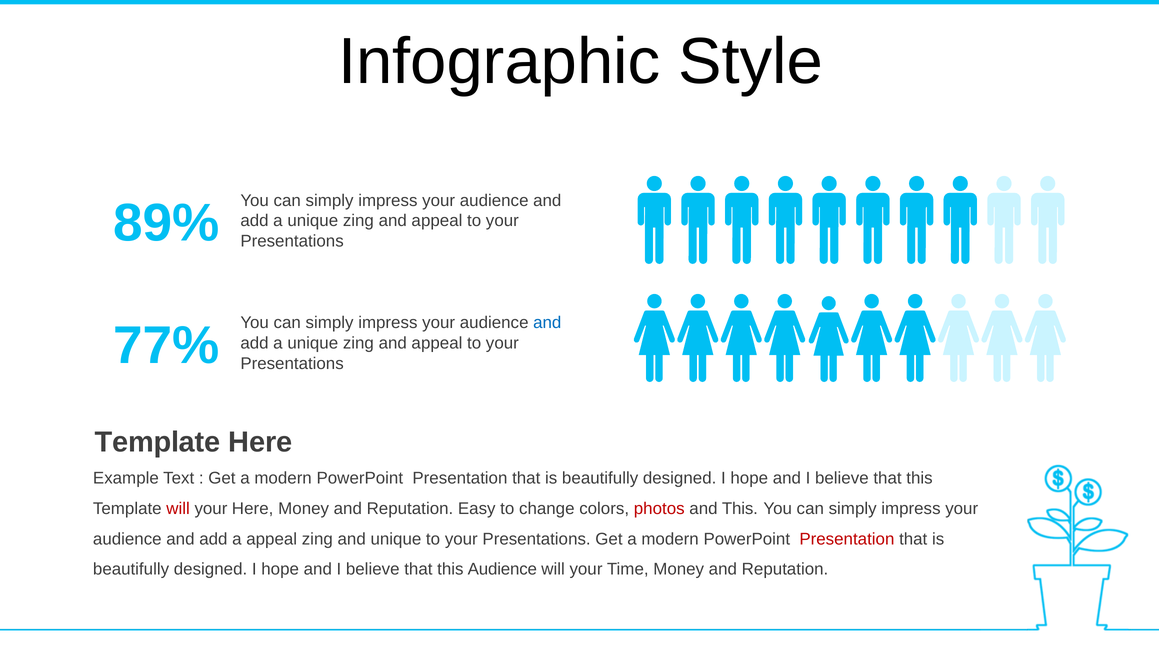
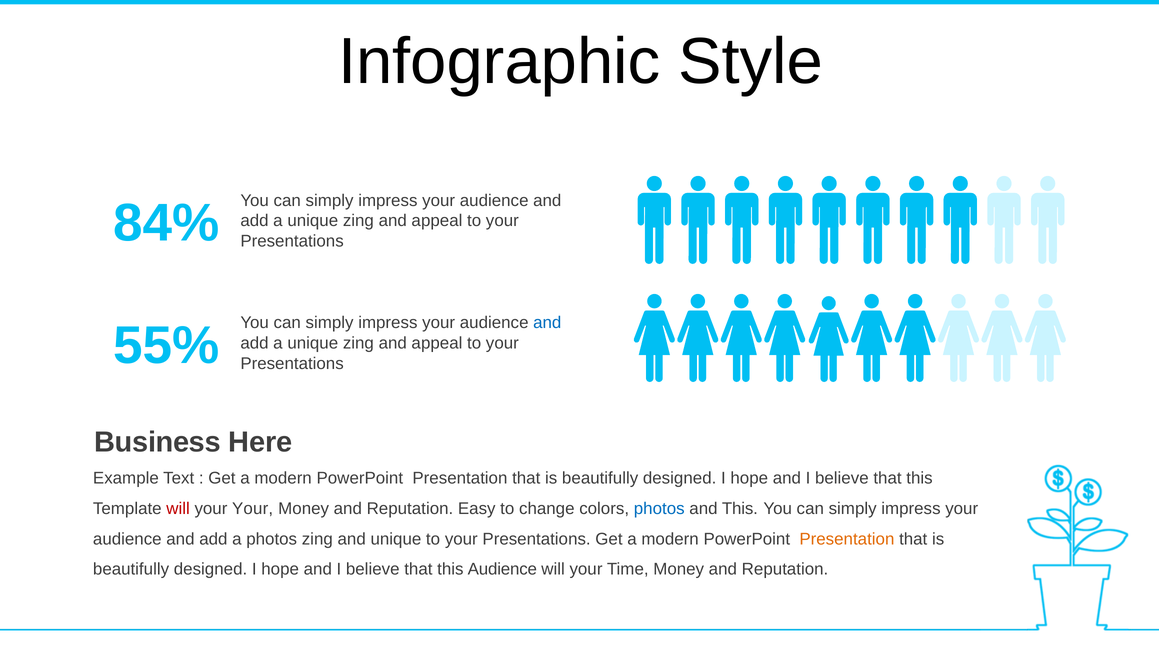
89%: 89% -> 84%
77%: 77% -> 55%
Template at (157, 442): Template -> Business
your Here: Here -> Your
photos at (659, 509) colour: red -> blue
a appeal: appeal -> photos
Presentation at (847, 539) colour: red -> orange
